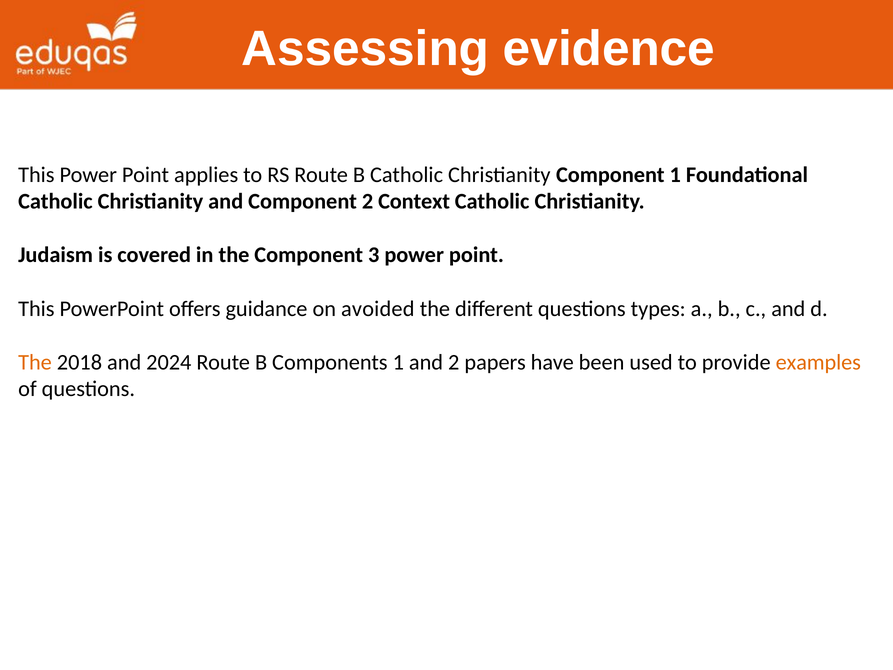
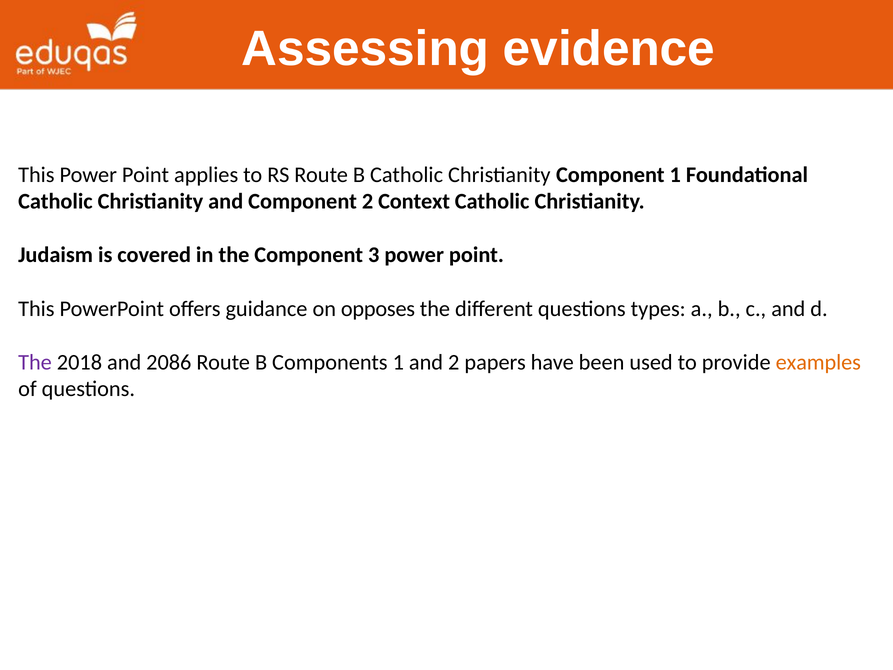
avoided: avoided -> opposes
The at (35, 362) colour: orange -> purple
2024: 2024 -> 2086
